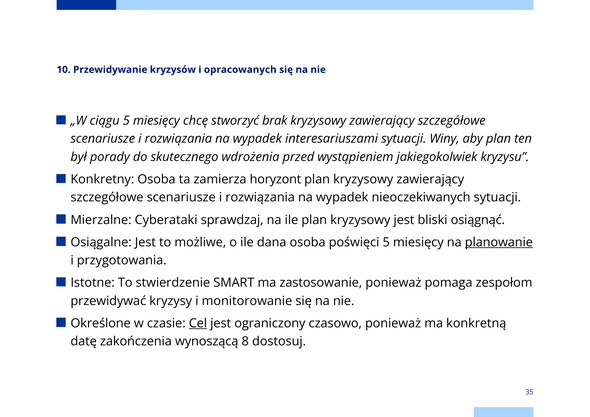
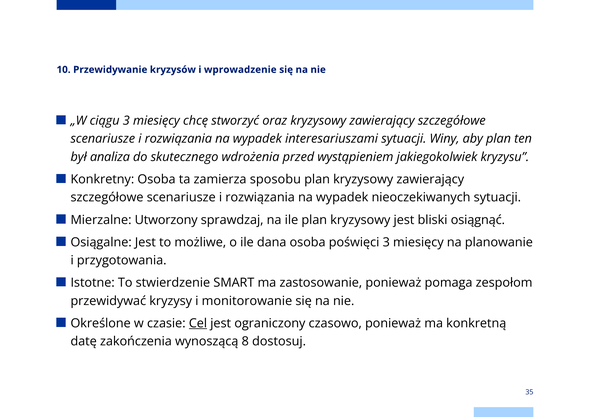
opracowanych: opracowanych -> wprowadzenie
ciągu 5: 5 -> 3
brak: brak -> oraz
porady: porady -> analiza
horyzont: horyzont -> sposobu
Cyberataki: Cyberataki -> Utworzony
poświęci 5: 5 -> 3
planowanie underline: present -> none
